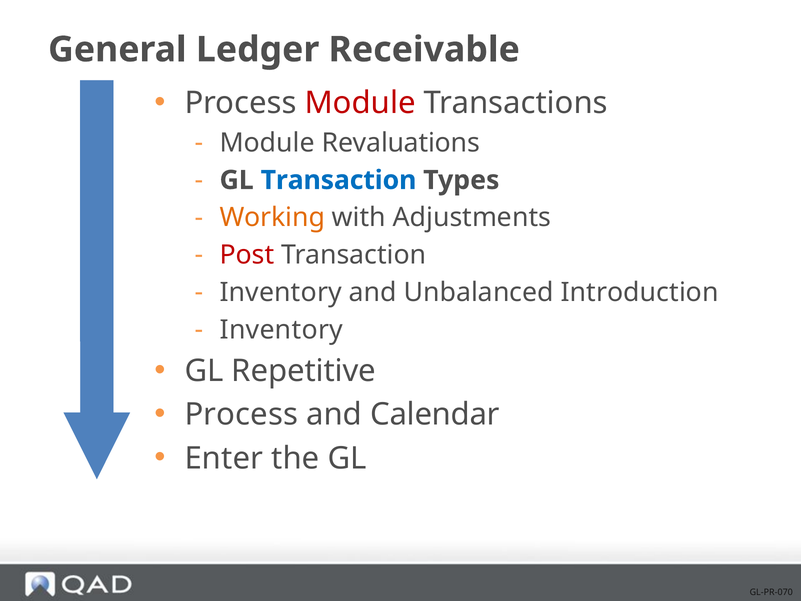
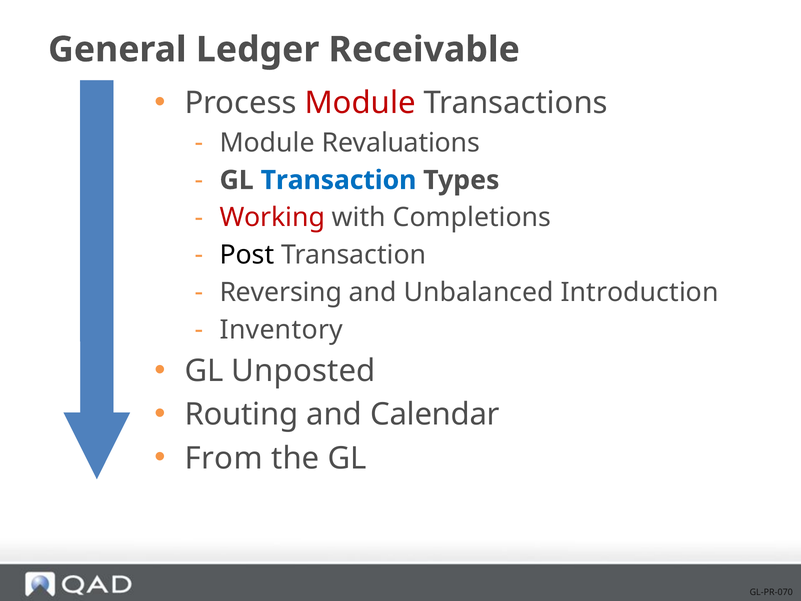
Working colour: orange -> red
Adjustments: Adjustments -> Completions
Post colour: red -> black
Inventory at (281, 292): Inventory -> Reversing
Repetitive: Repetitive -> Unposted
Process at (241, 415): Process -> Routing
Enter: Enter -> From
